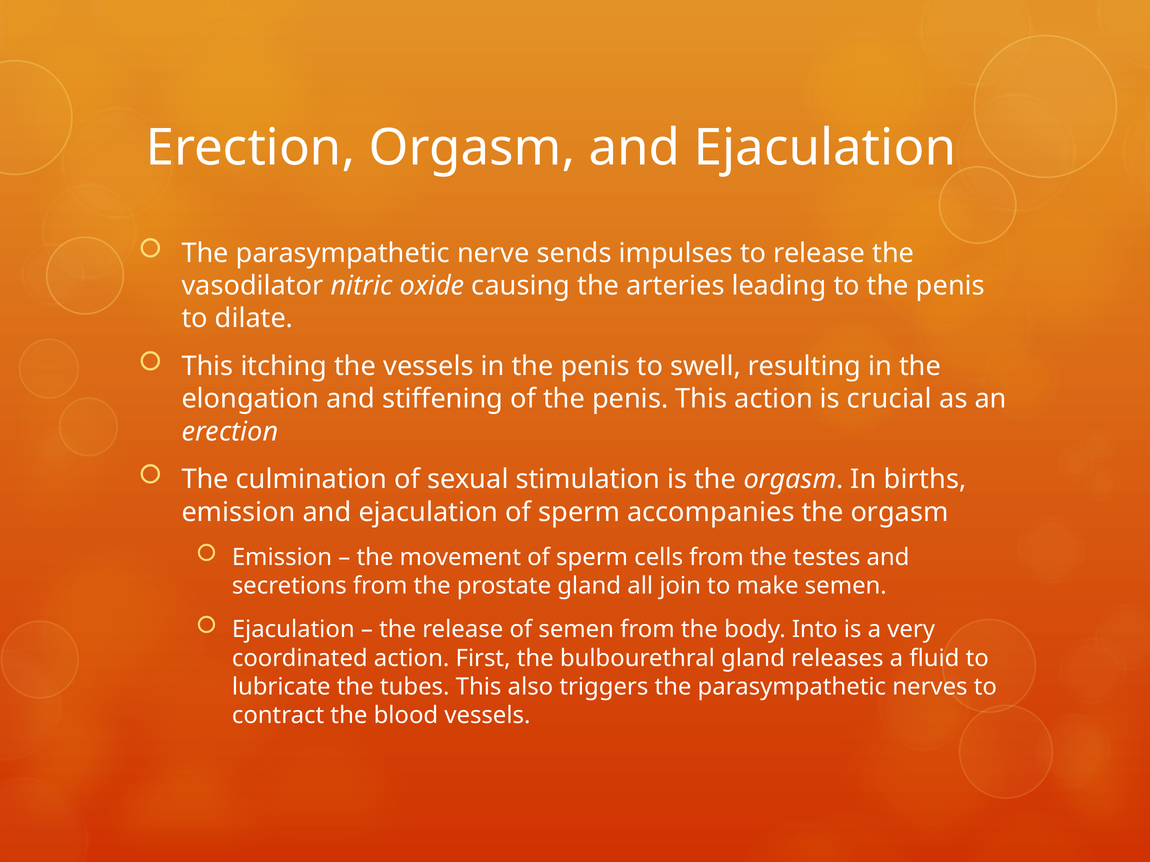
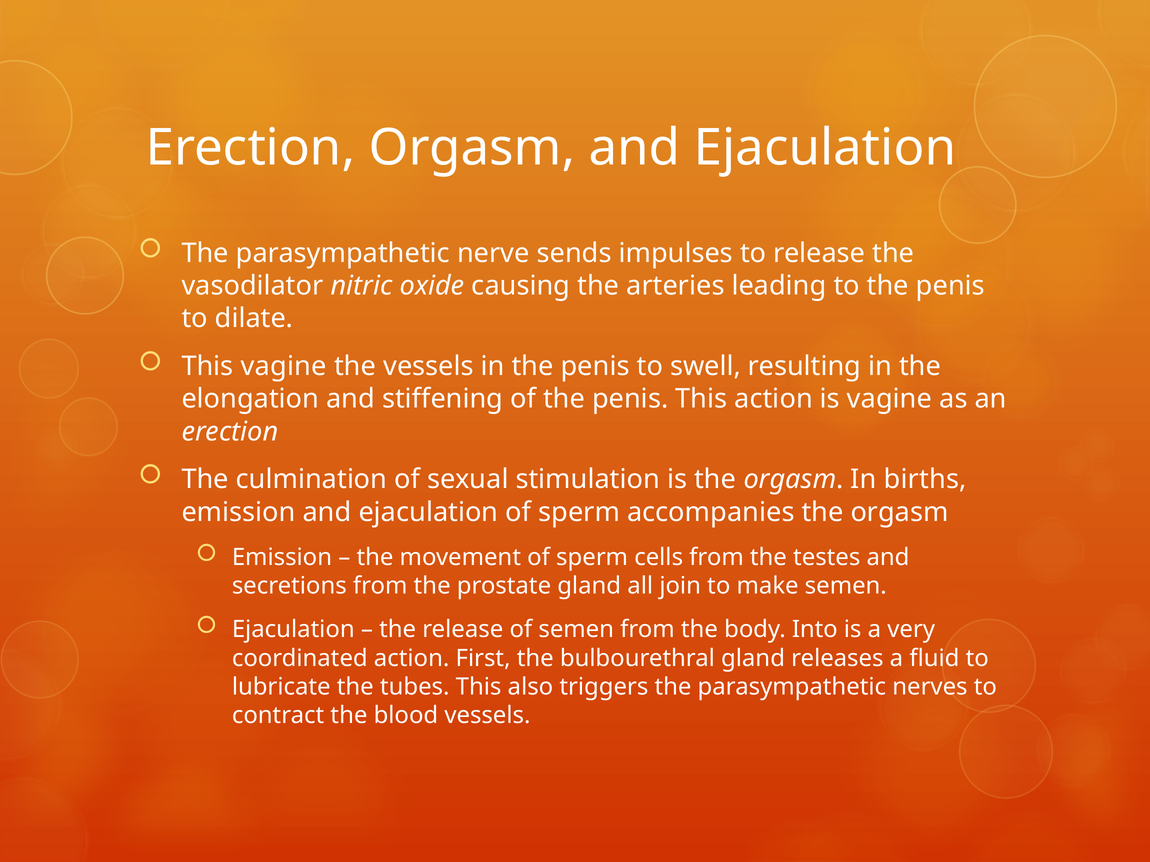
This itching: itching -> vagine
is crucial: crucial -> vagine
